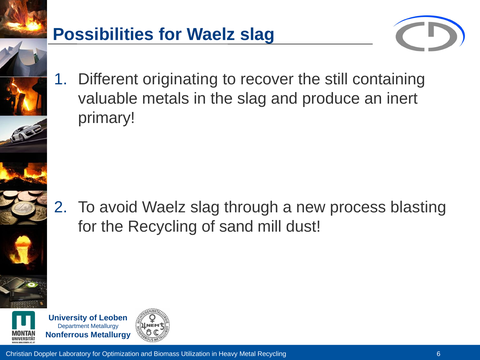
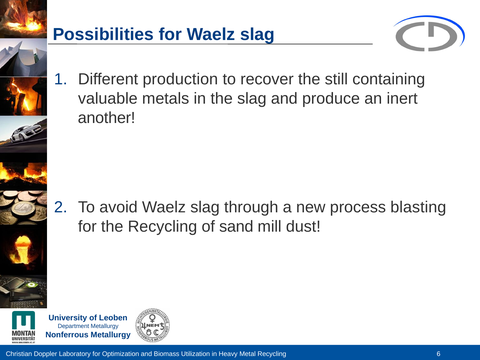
originating: originating -> production
primary: primary -> another
